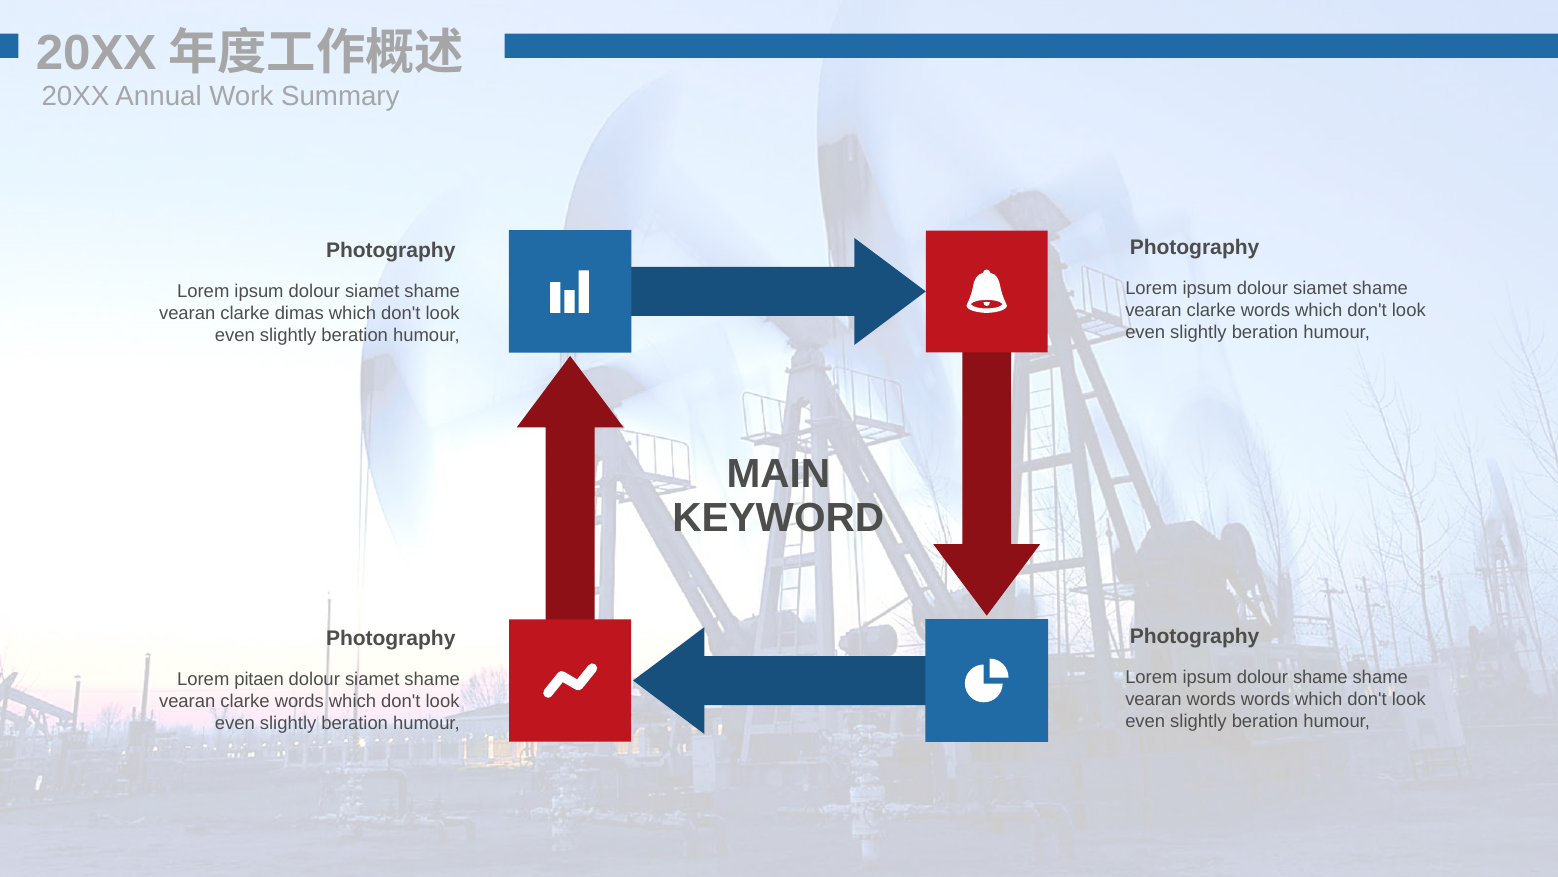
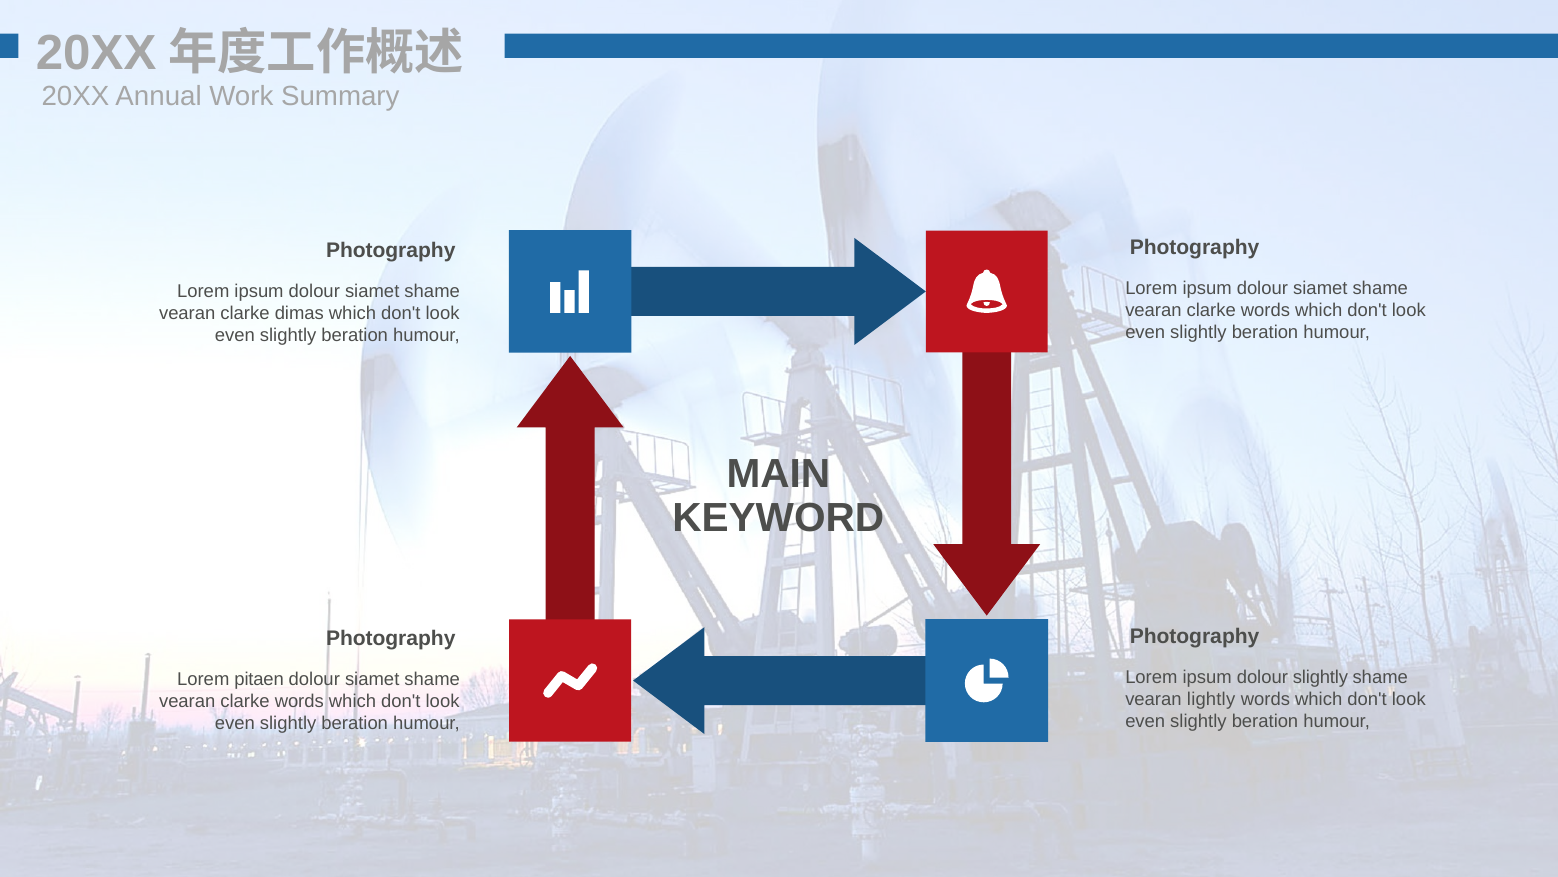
dolour shame: shame -> slightly
vearan words: words -> lightly
